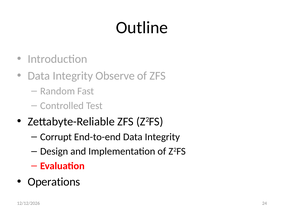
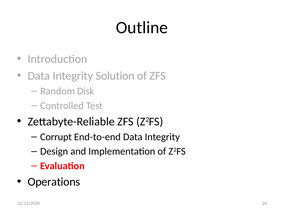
Observe: Observe -> Solution
Fast: Fast -> Disk
